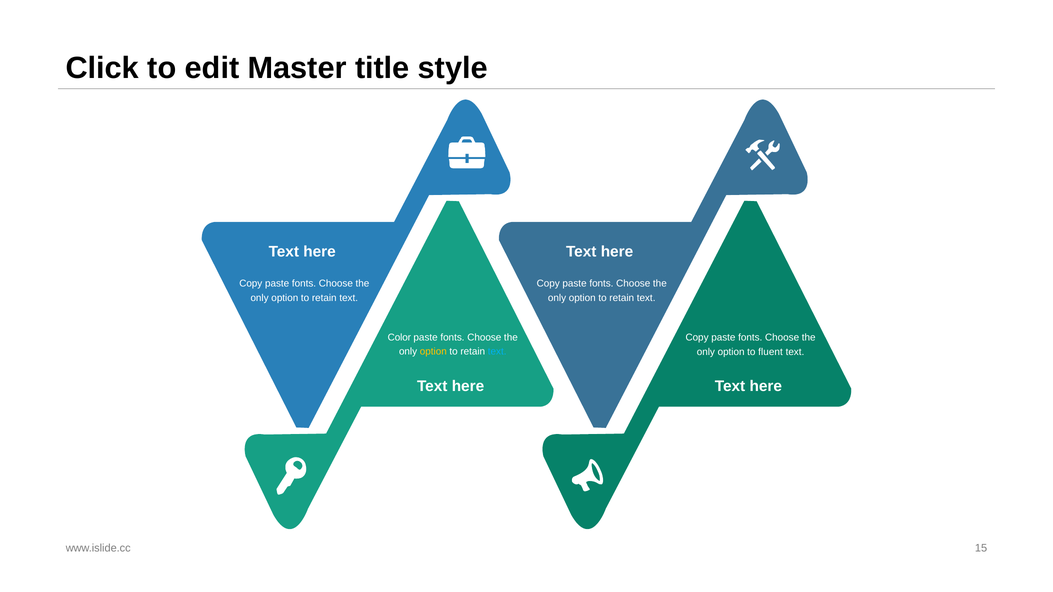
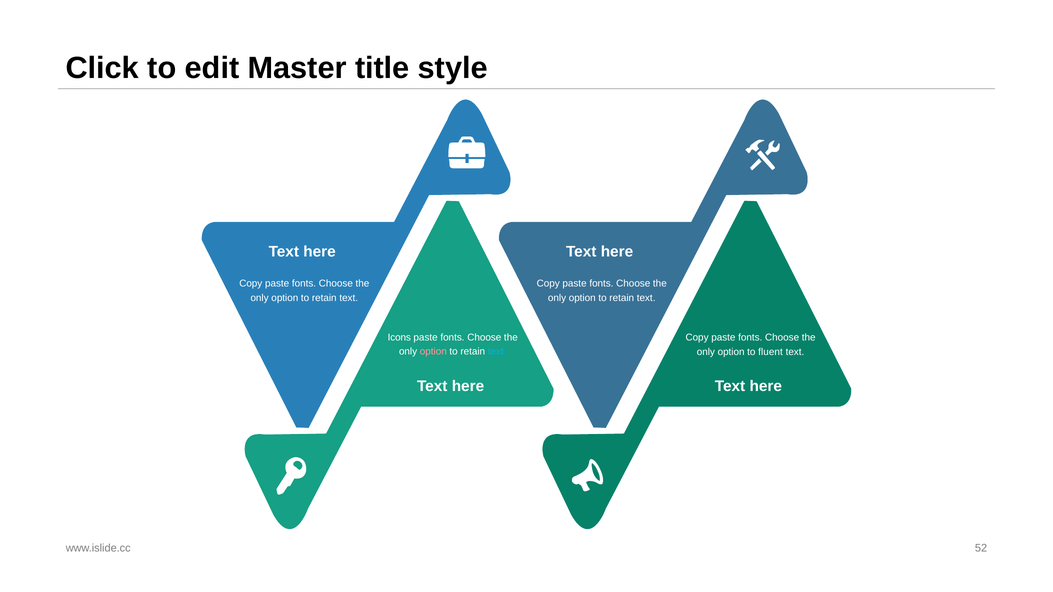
Color: Color -> Icons
option at (433, 352) colour: yellow -> pink
15: 15 -> 52
